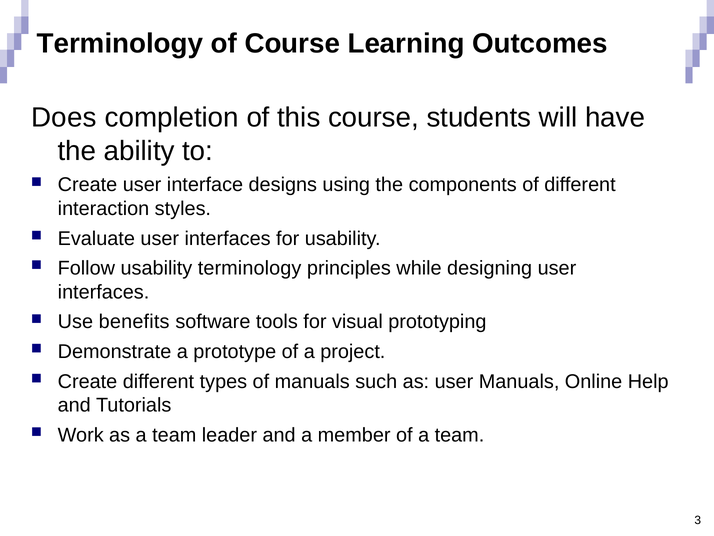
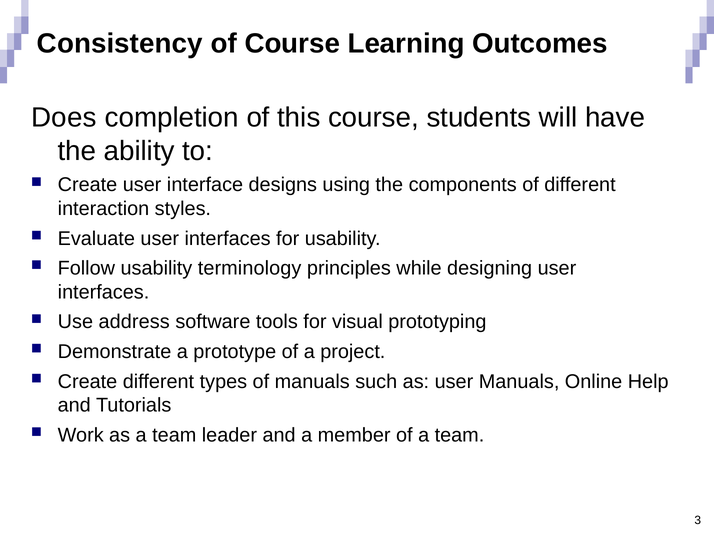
Terminology at (120, 44): Terminology -> Consistency
benefits: benefits -> address
